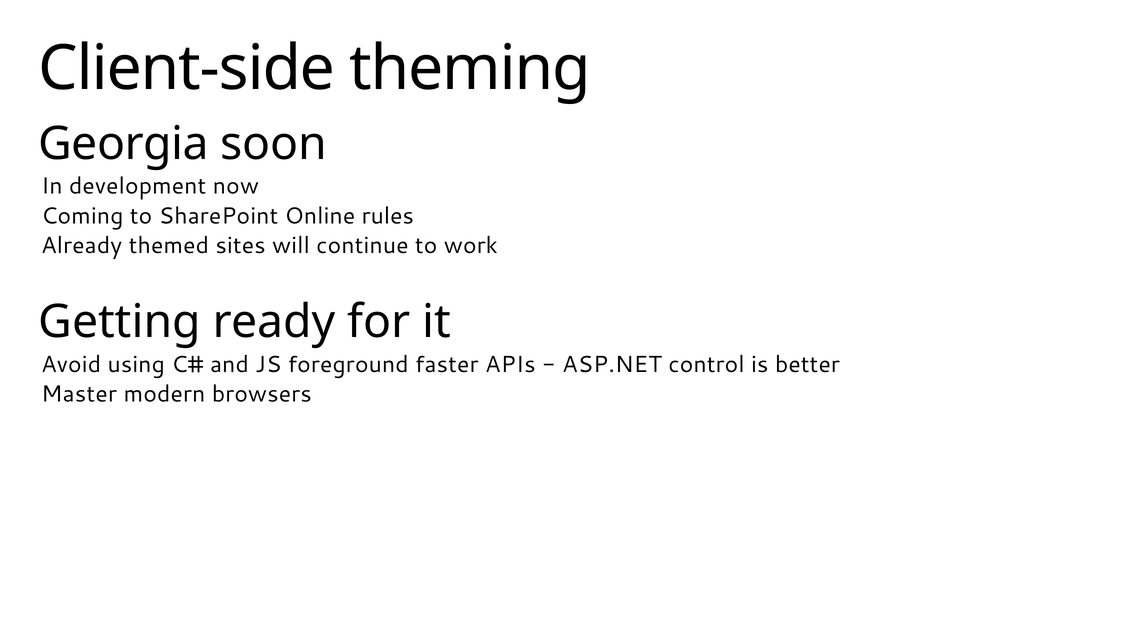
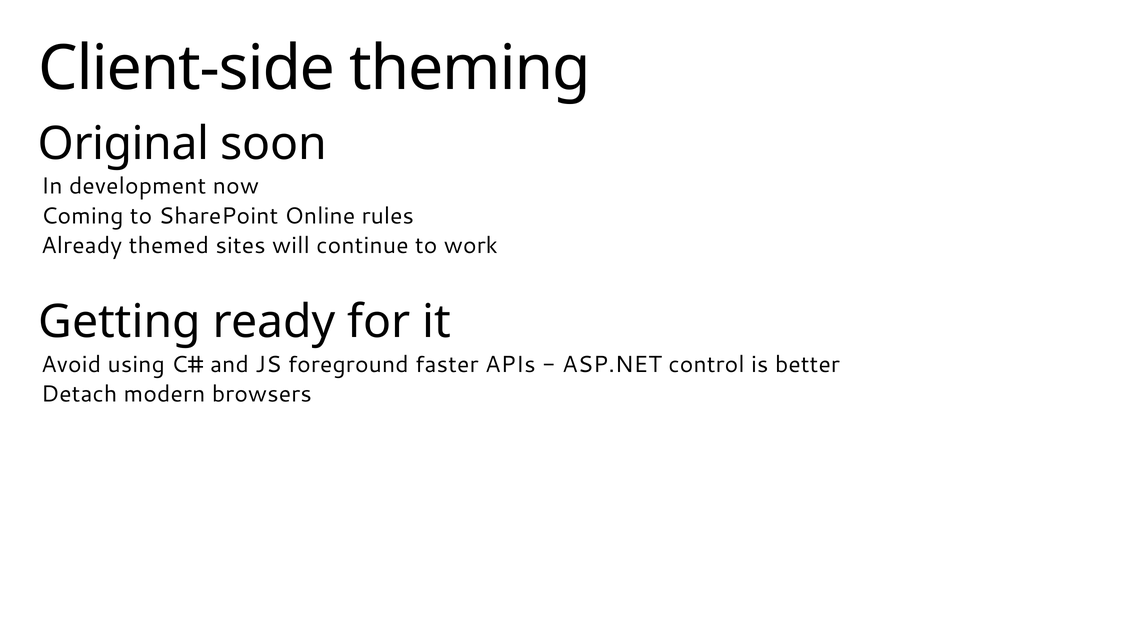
Georgia: Georgia -> Original
Master: Master -> Detach
